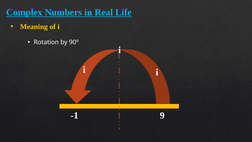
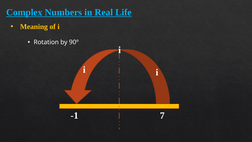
9: 9 -> 7
